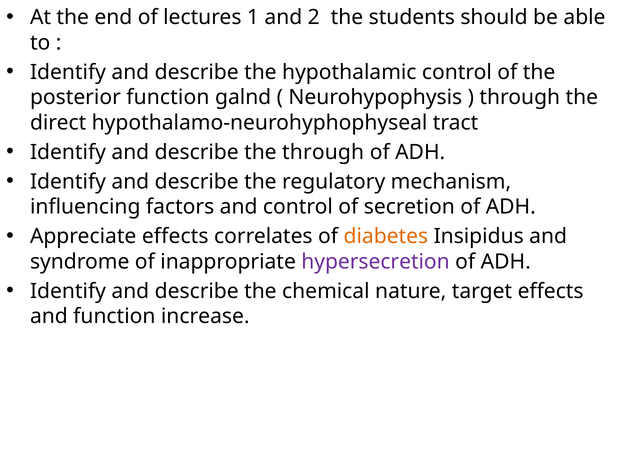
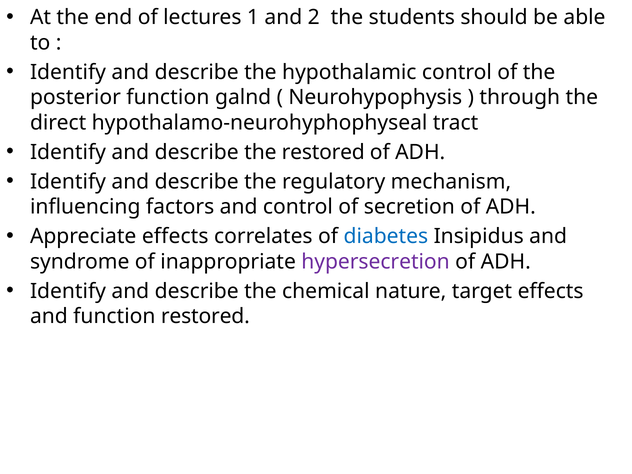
the through: through -> restored
diabetes colour: orange -> blue
function increase: increase -> restored
